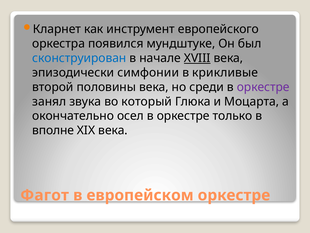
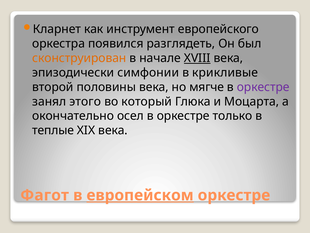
мундштуке: мундштуке -> разглядеть
сконструирован colour: blue -> orange
среди: среди -> мягче
звука: звука -> этого
вполне: вполне -> теплые
европейском underline: none -> present
